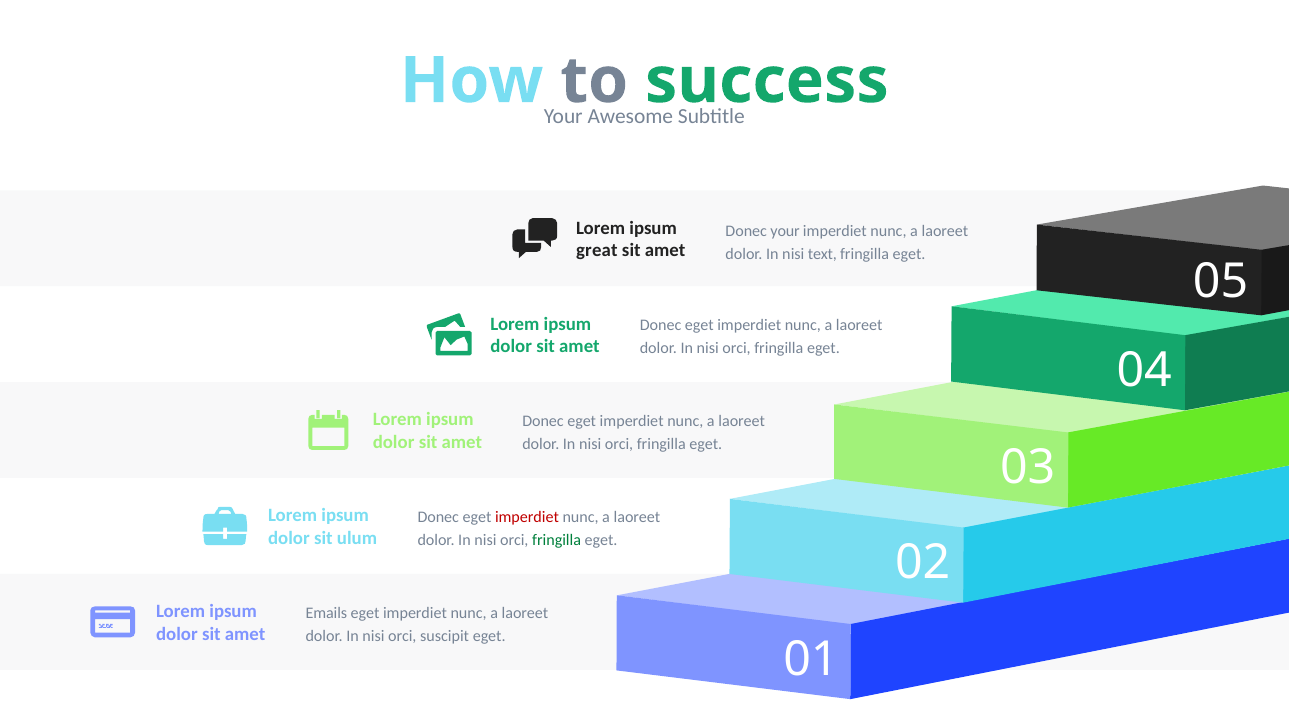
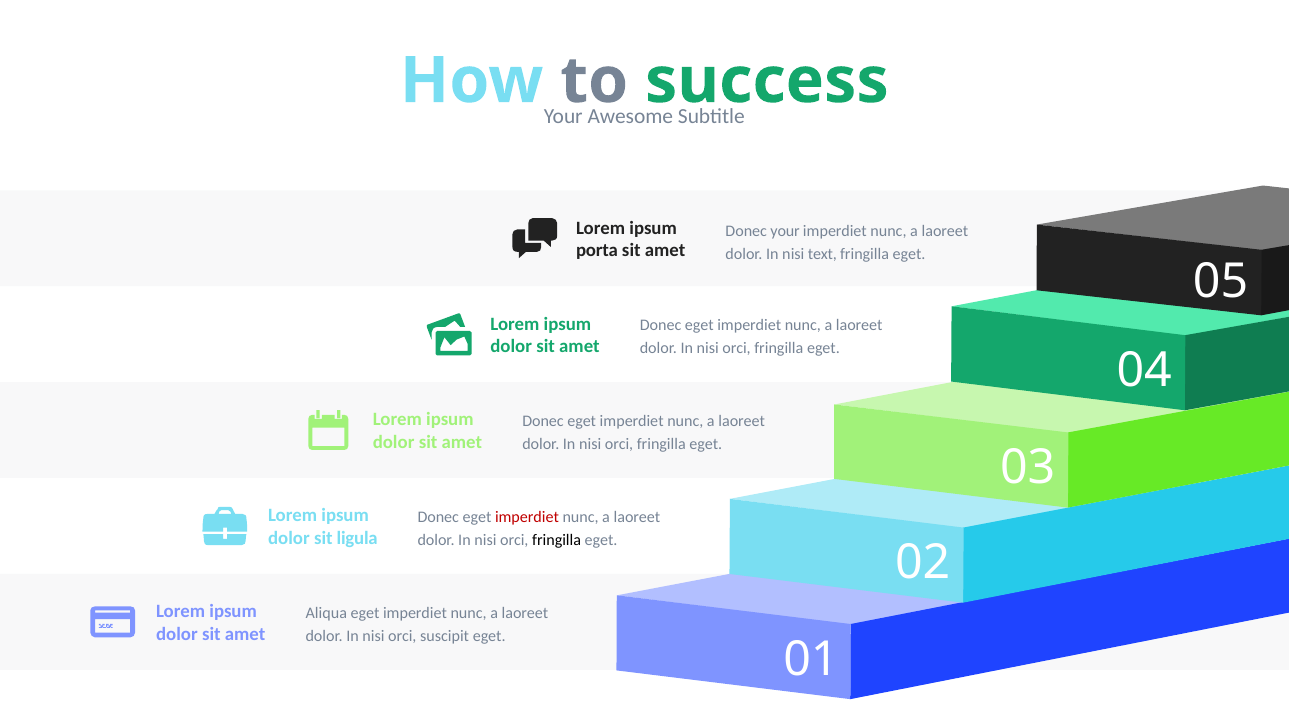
great: great -> porta
ulum: ulum -> ligula
fringilla at (557, 540) colour: green -> black
Emails: Emails -> Aliqua
